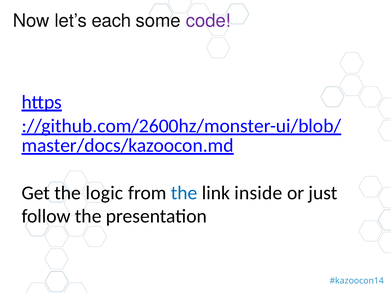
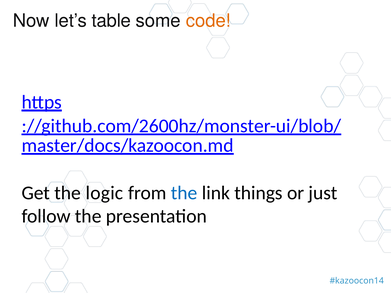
each: each -> table
code colour: purple -> orange
inside: inside -> things
